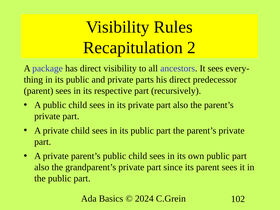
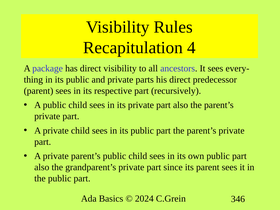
2: 2 -> 4
102: 102 -> 346
